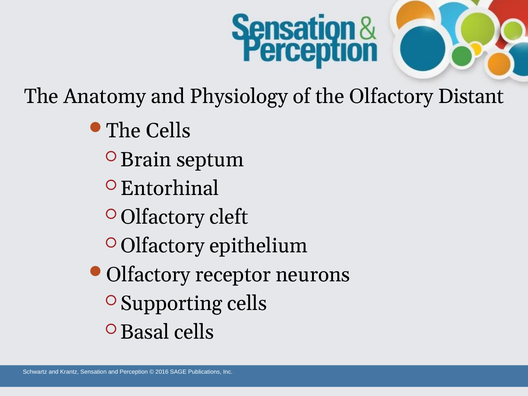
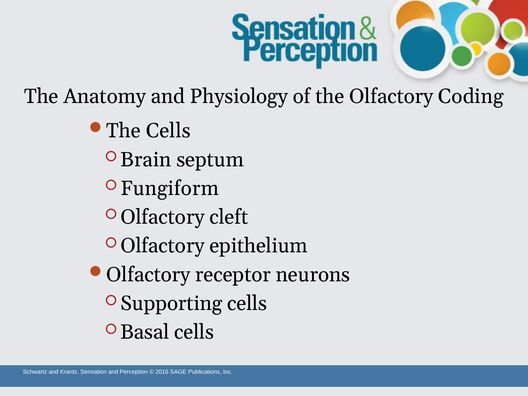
Distant: Distant -> Coding
Entorhinal: Entorhinal -> Fungiform
